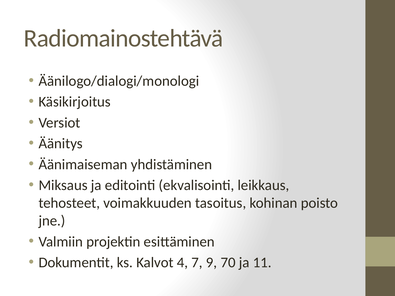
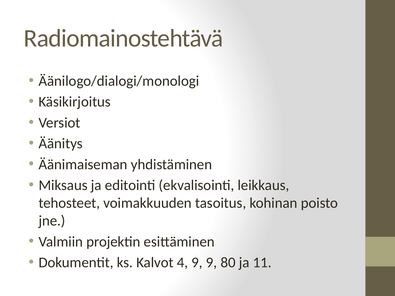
4 7: 7 -> 9
70: 70 -> 80
